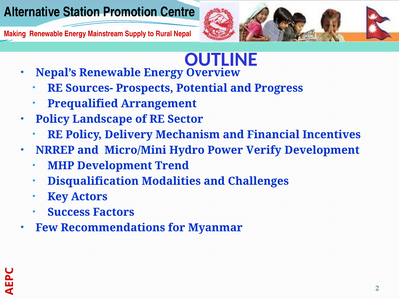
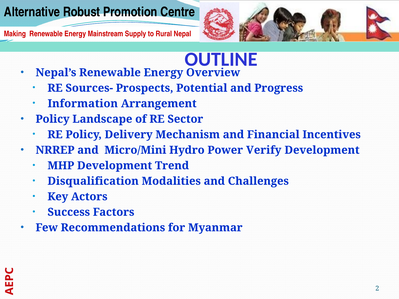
Station: Station -> Robust
Prequalified: Prequalified -> Information
